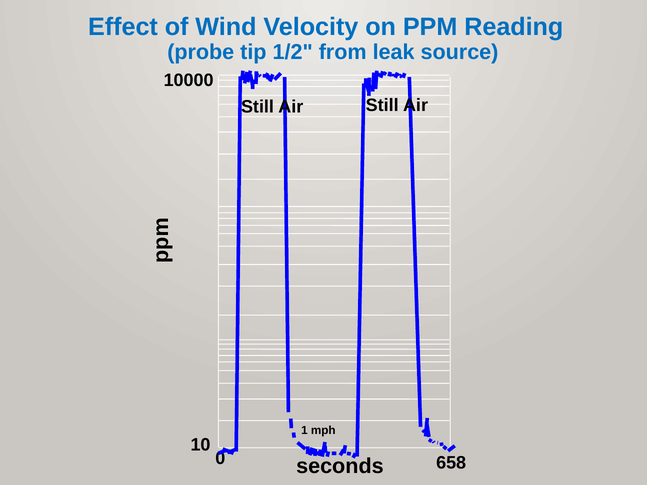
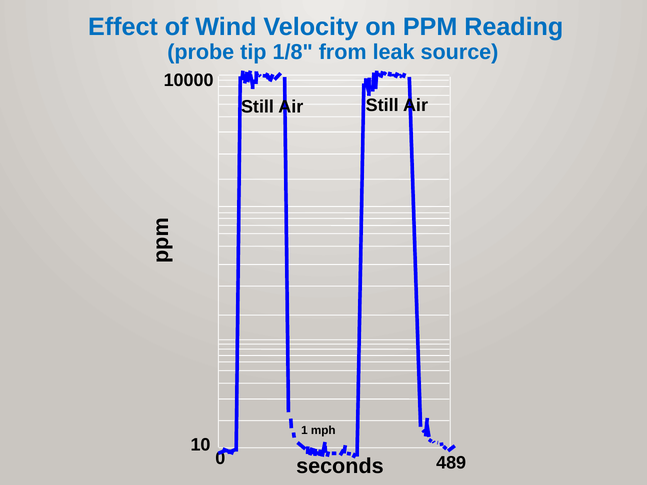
1/2: 1/2 -> 1/8
658: 658 -> 489
